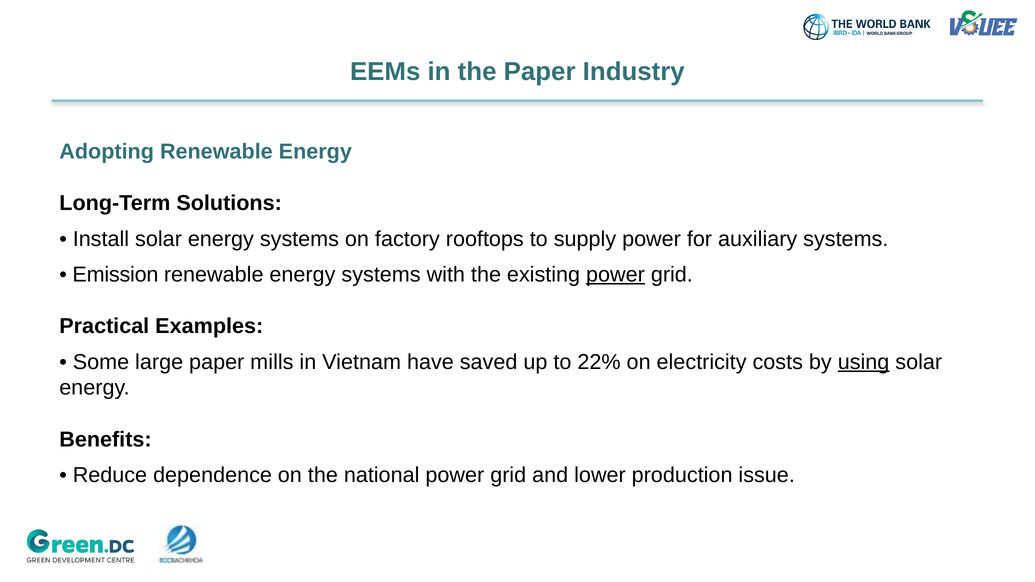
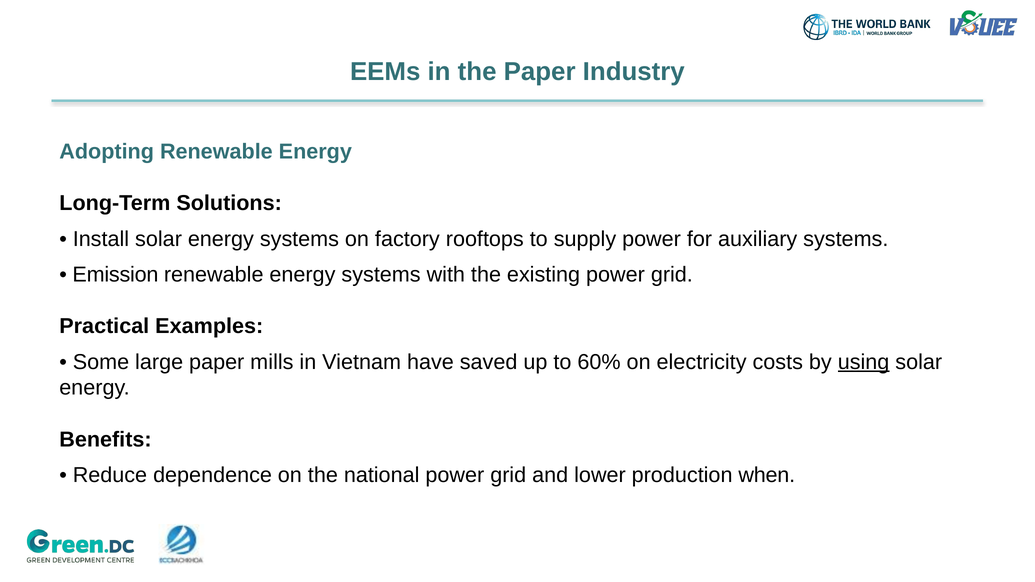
power at (615, 275) underline: present -> none
22%: 22% -> 60%
issue: issue -> when
